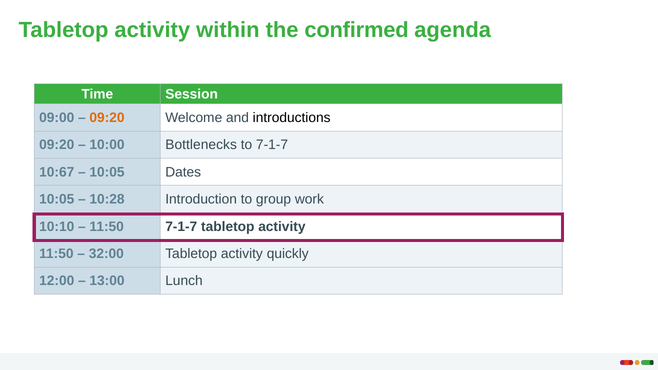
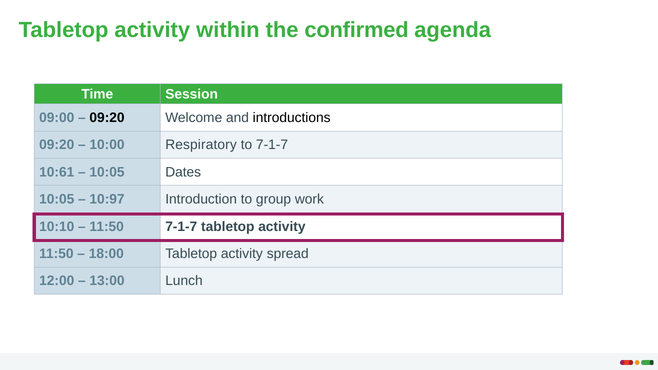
09:20 at (107, 118) colour: orange -> black
Bottlenecks: Bottlenecks -> Respiratory
10:67: 10:67 -> 10:61
10:28: 10:28 -> 10:97
32:00: 32:00 -> 18:00
quickly: quickly -> spread
